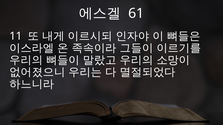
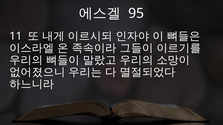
61: 61 -> 95
